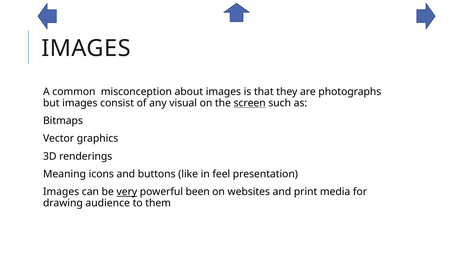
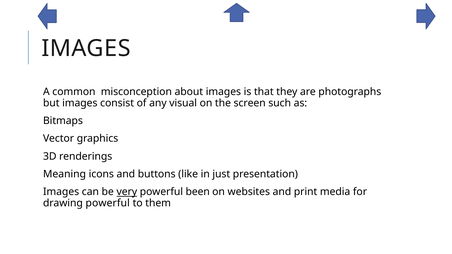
screen underline: present -> none
feel: feel -> just
drawing audience: audience -> powerful
